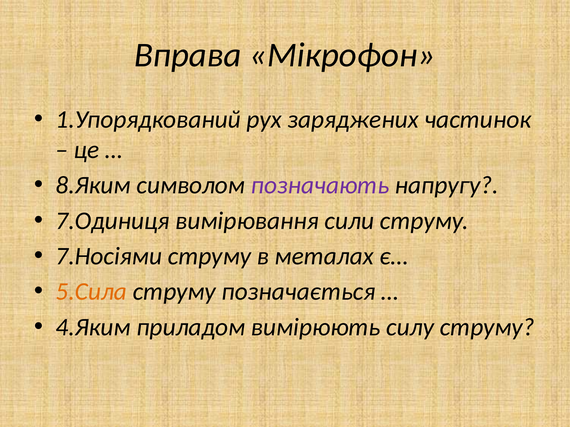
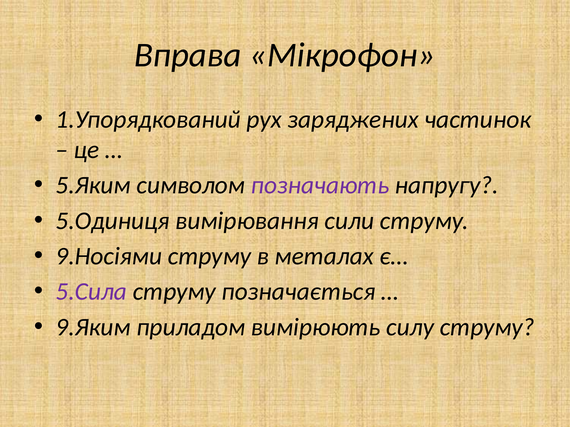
8.Яким: 8.Яким -> 5.Яким
7.Одиниця: 7.Одиниця -> 5.Одиниця
7.Носіями: 7.Носіями -> 9.Носіями
5.Сила colour: orange -> purple
4.Яким: 4.Яким -> 9.Яким
